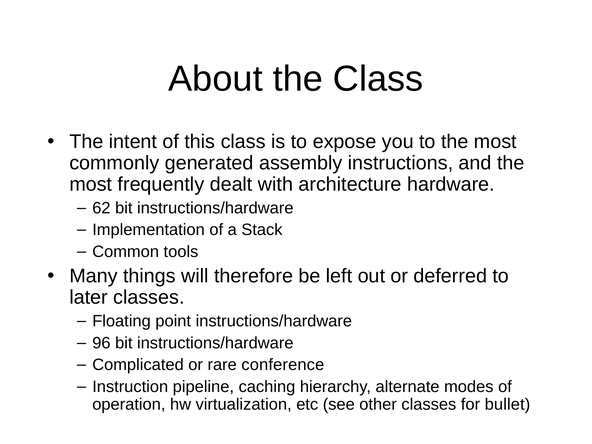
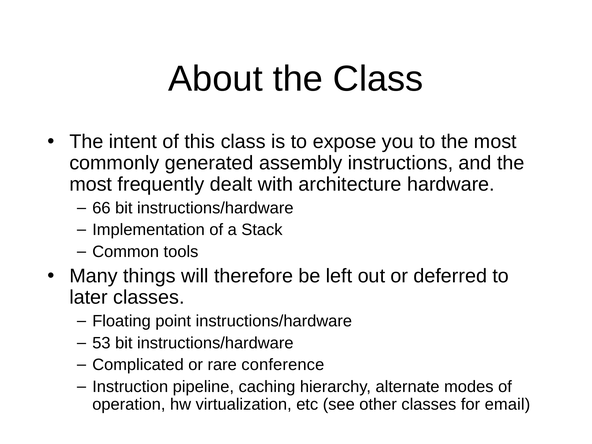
62: 62 -> 66
96: 96 -> 53
bullet: bullet -> email
